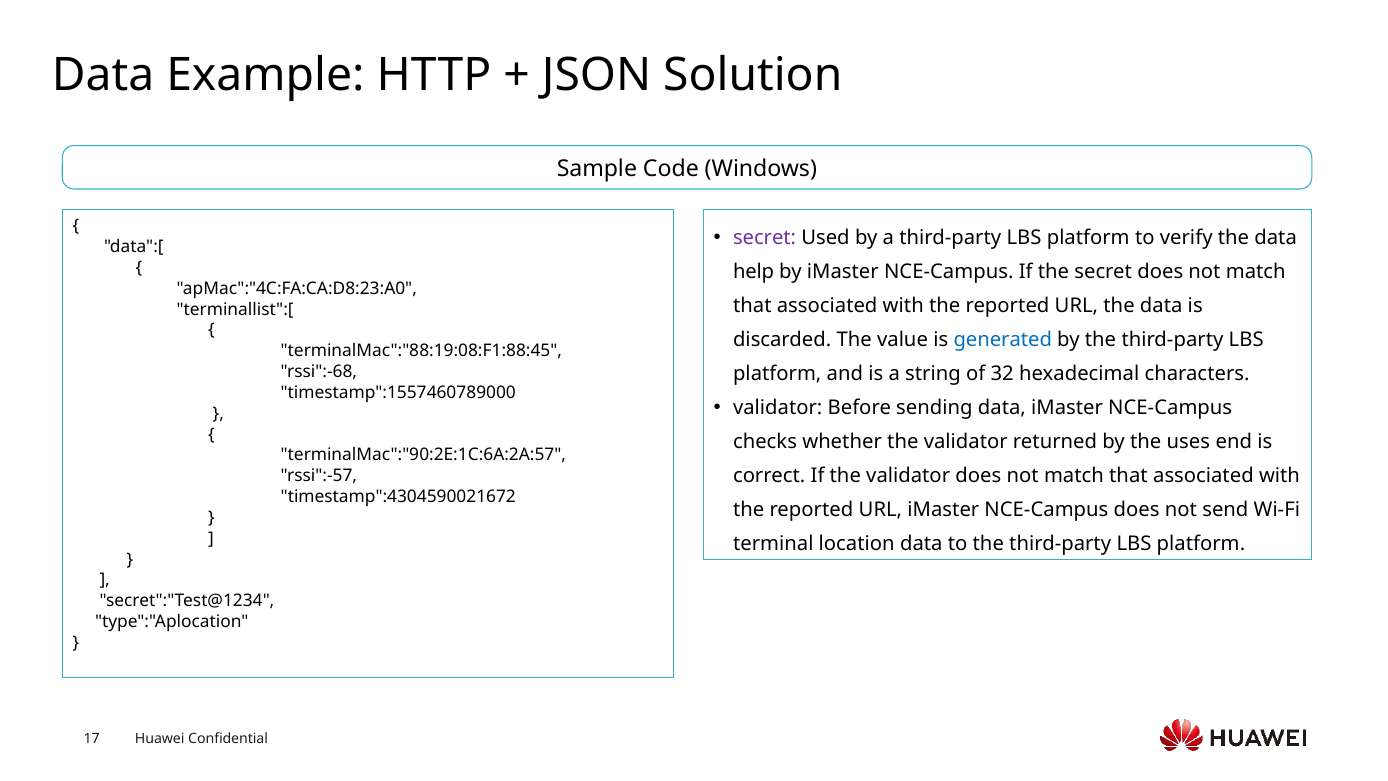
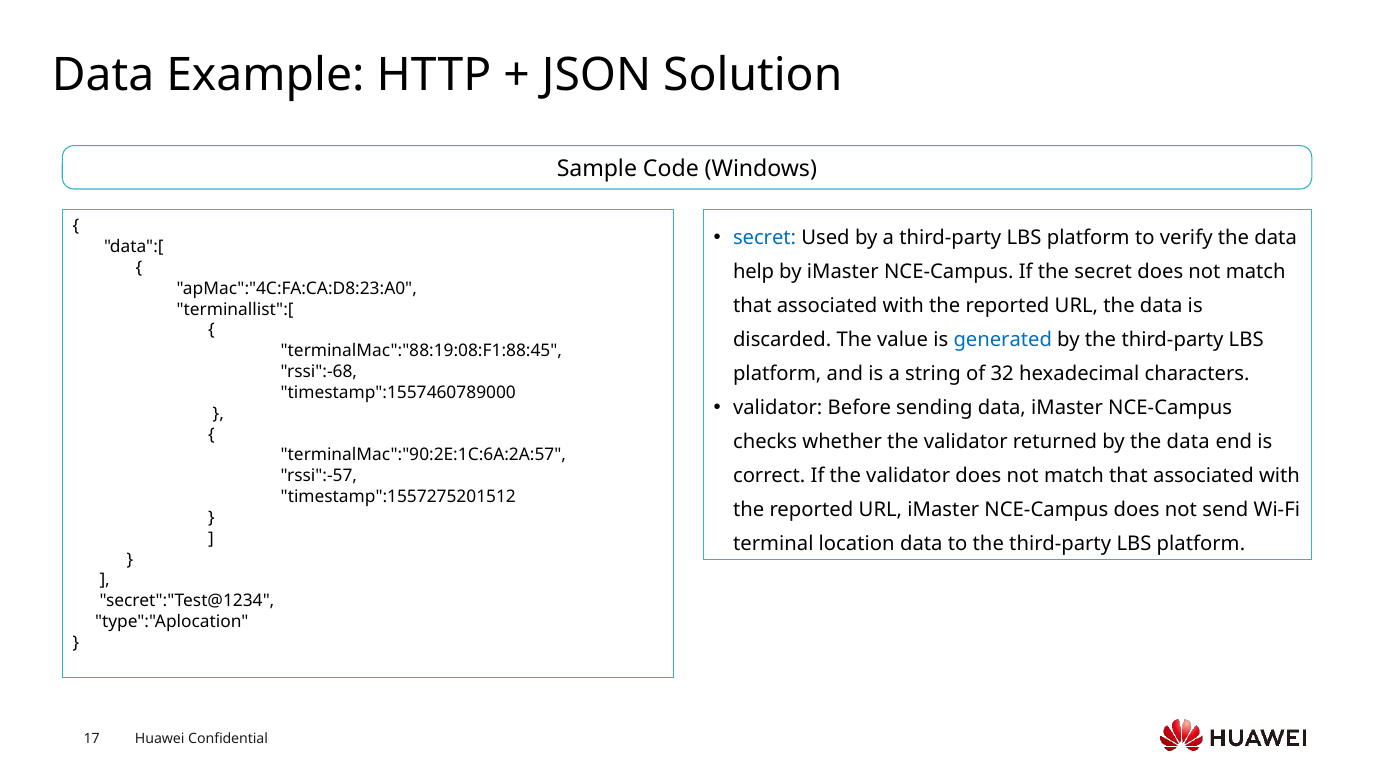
secret at (765, 238) colour: purple -> blue
by the uses: uses -> data
timestamp":4304590021672: timestamp":4304590021672 -> timestamp":1557275201512
